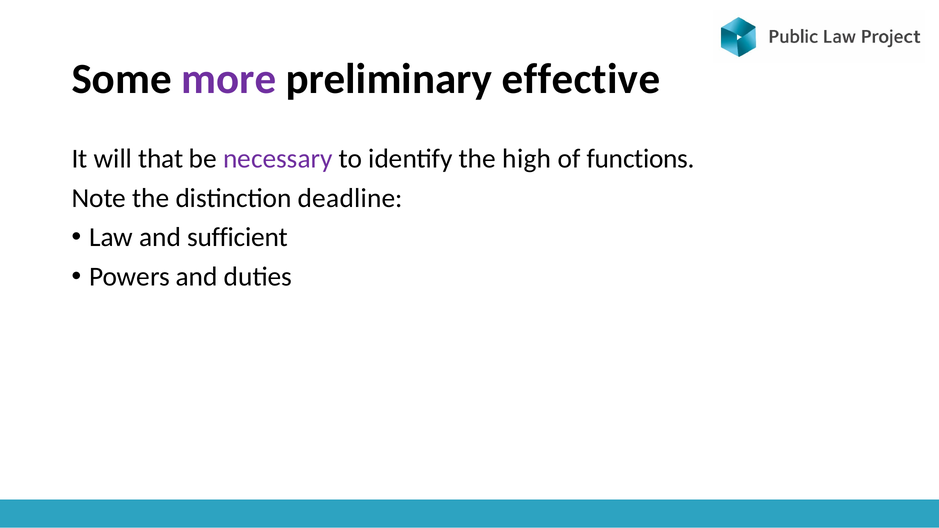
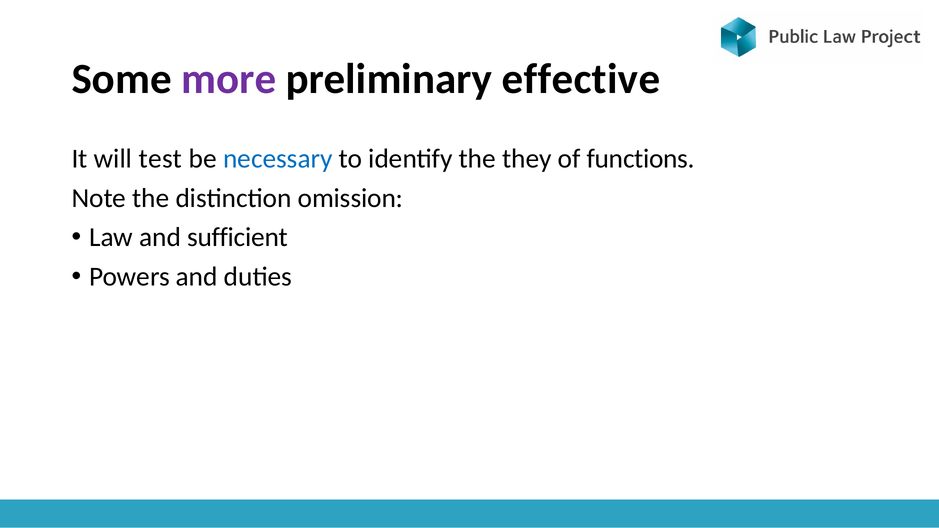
that: that -> test
necessary colour: purple -> blue
high: high -> they
deadline: deadline -> omission
